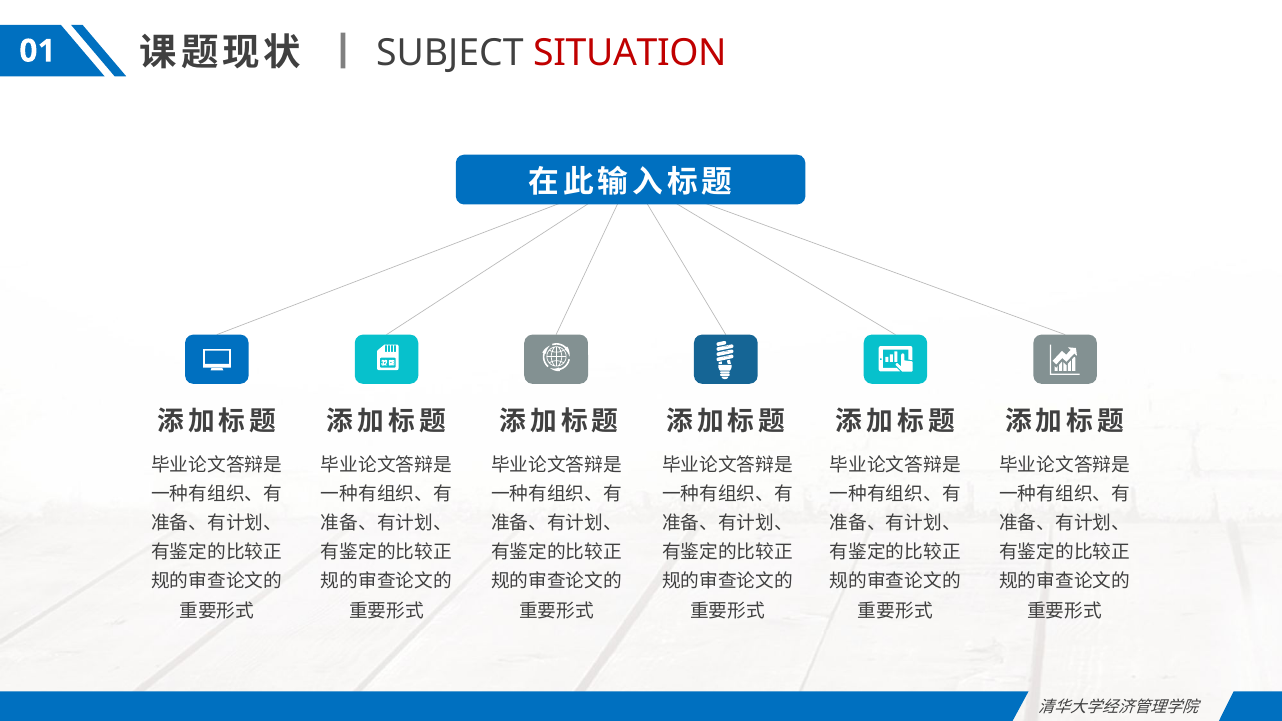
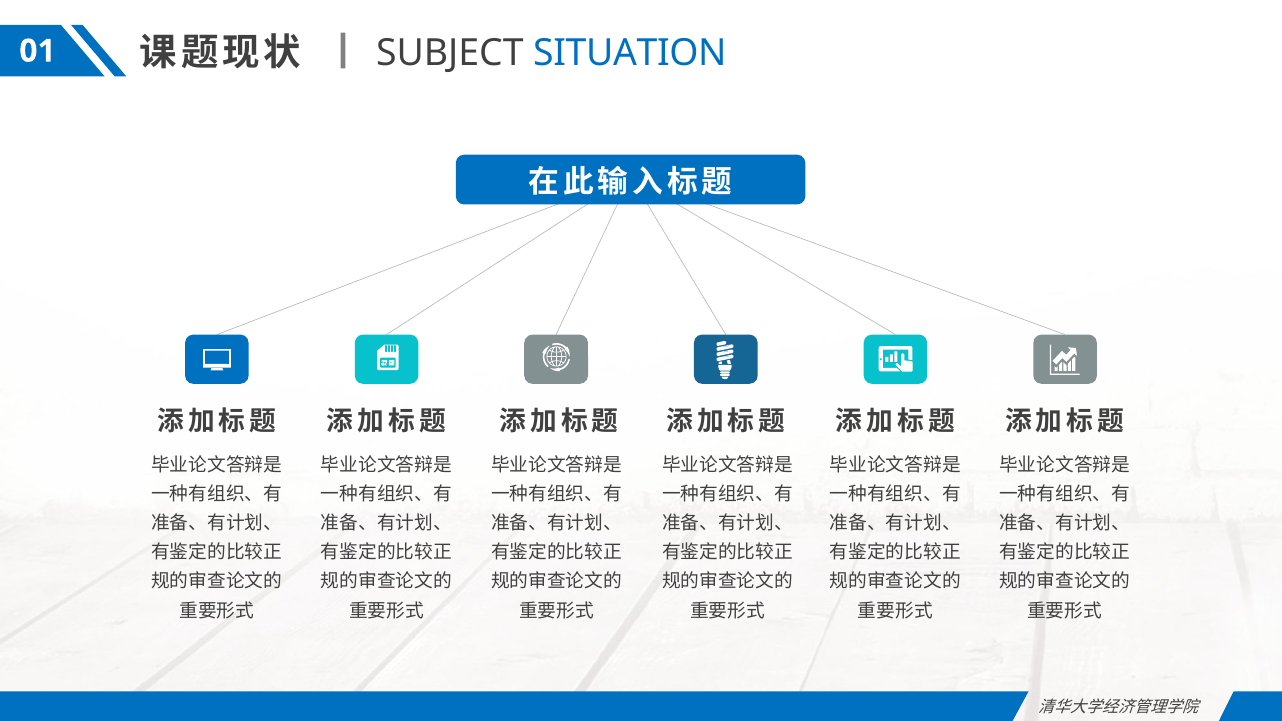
SITUATION colour: red -> blue
